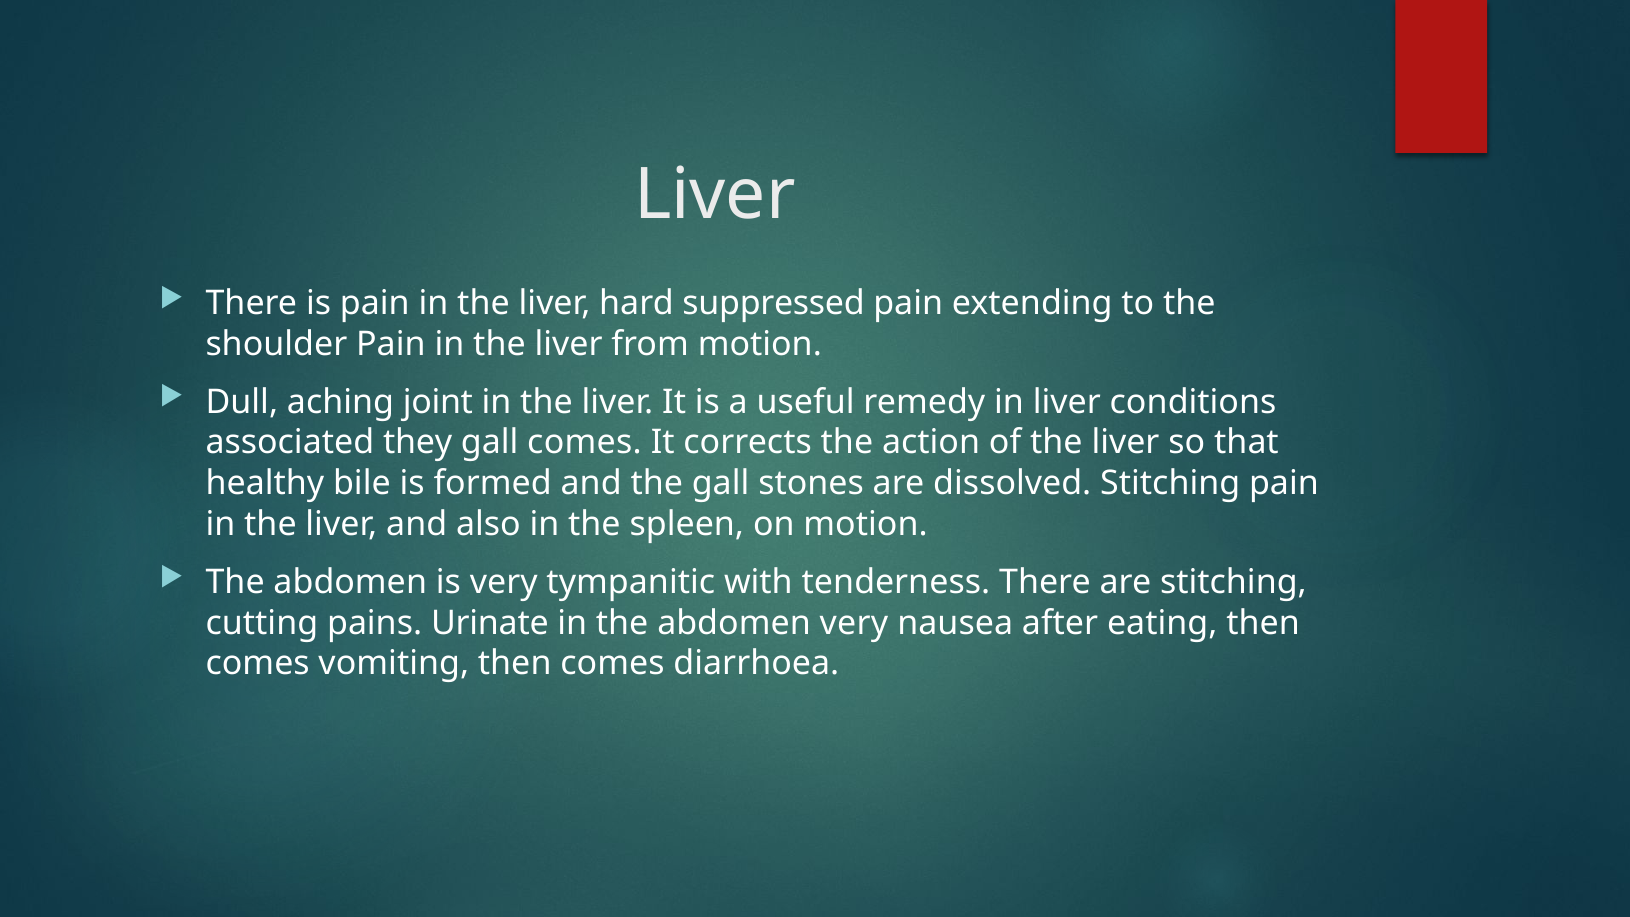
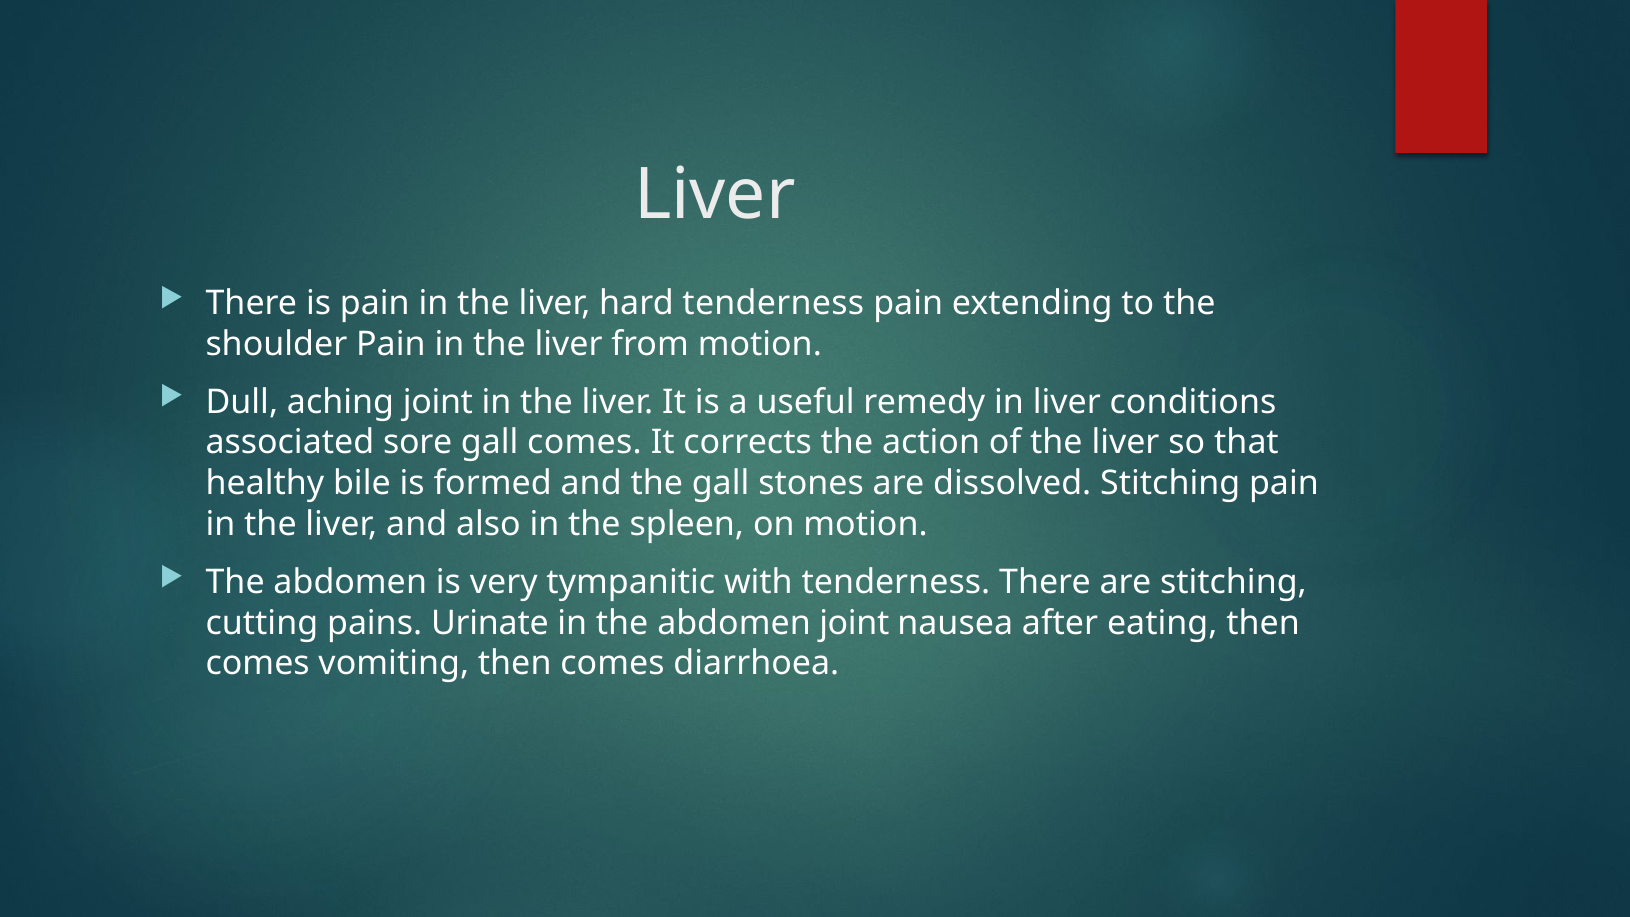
hard suppressed: suppressed -> tenderness
they: they -> sore
abdomen very: very -> joint
